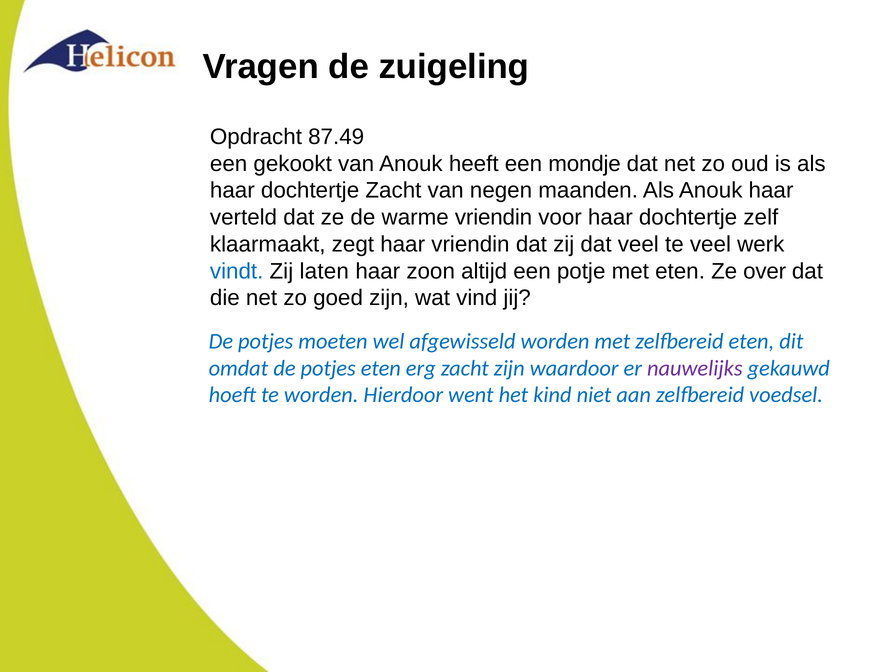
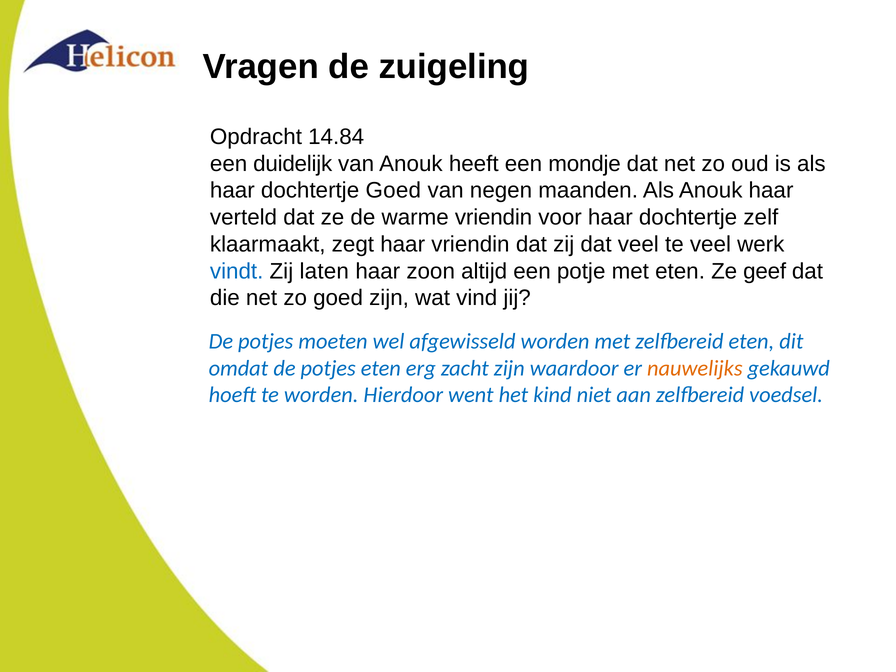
87.49: 87.49 -> 14.84
gekookt: gekookt -> duidelijk
dochtertje Zacht: Zacht -> Goed
over: over -> geef
nauwelijks colour: purple -> orange
